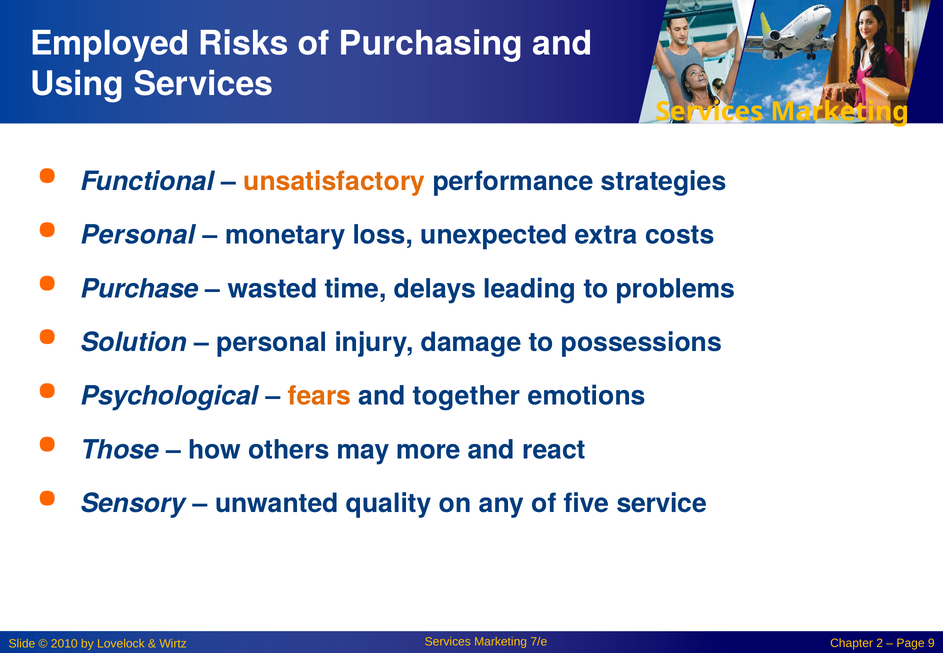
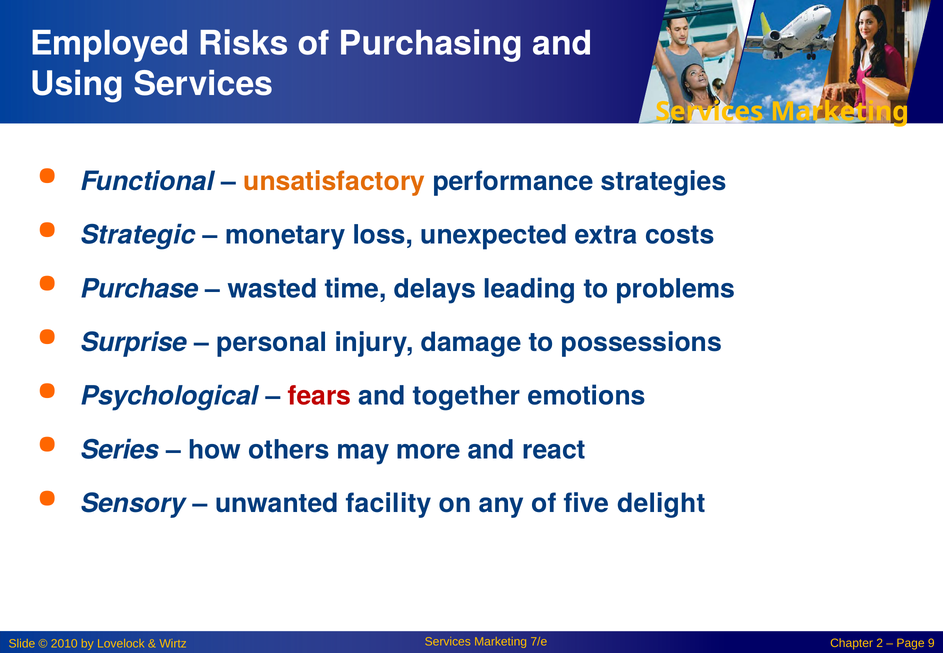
Personal at (138, 235): Personal -> Strategic
Solution: Solution -> Surprise
fears colour: orange -> red
Those: Those -> Series
quality: quality -> facility
service: service -> delight
